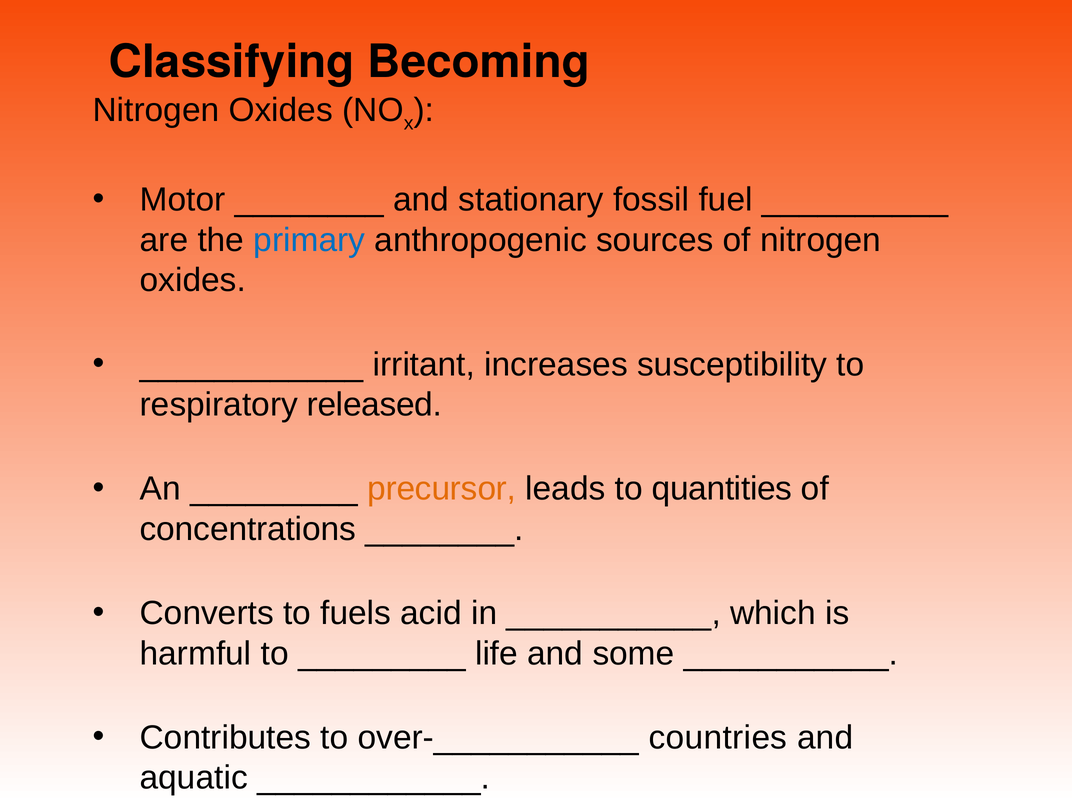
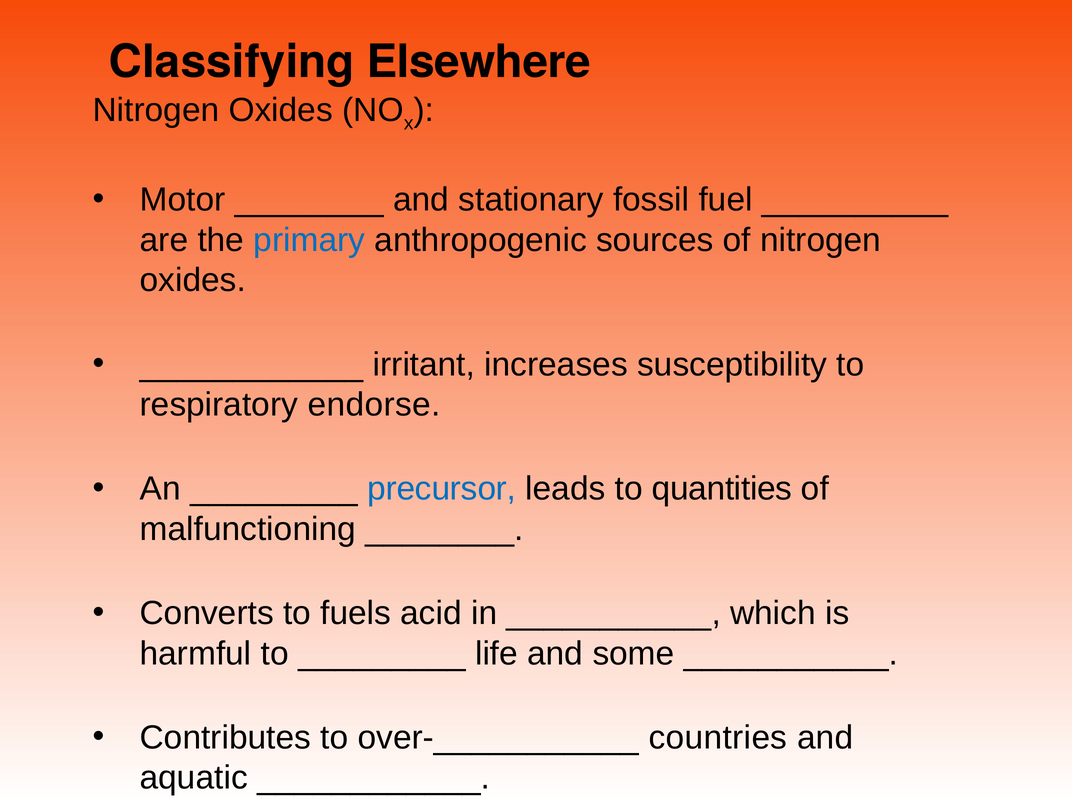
Becoming: Becoming -> Elsewhere
released: released -> endorse
precursor colour: orange -> blue
concentrations: concentrations -> malfunctioning
